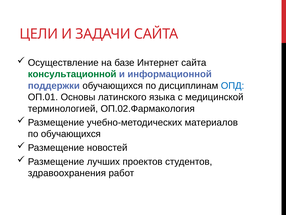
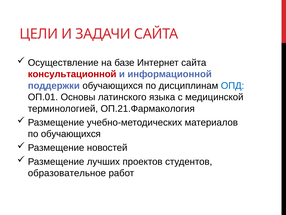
консультационной colour: green -> red
ОП.02.Фармакология: ОП.02.Фармакология -> ОП.21.Фармакология
здравоохранения: здравоохранения -> образовательное
